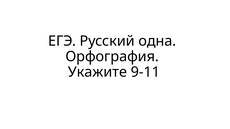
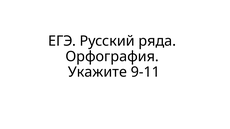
одна: одна -> ряда
